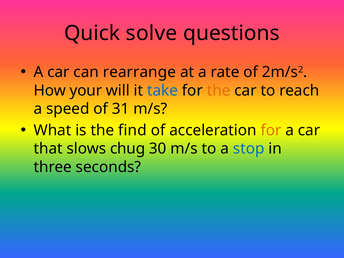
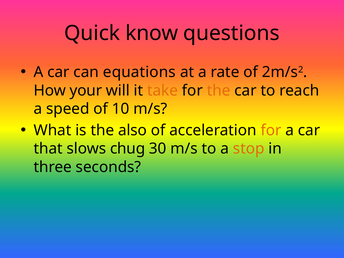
solve: solve -> know
rearrange: rearrange -> equations
take colour: blue -> orange
31: 31 -> 10
find: find -> also
stop colour: blue -> orange
